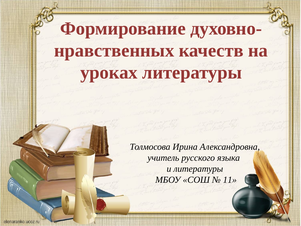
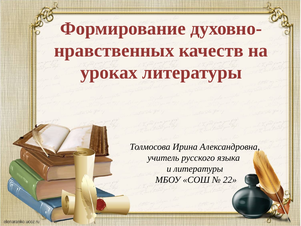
11: 11 -> 22
